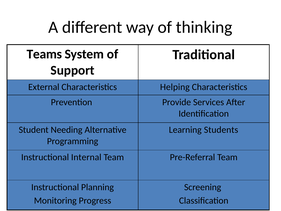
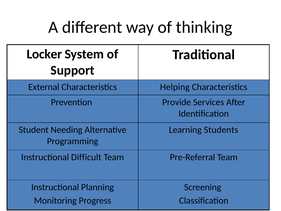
Teams: Teams -> Locker
Internal: Internal -> Difficult
